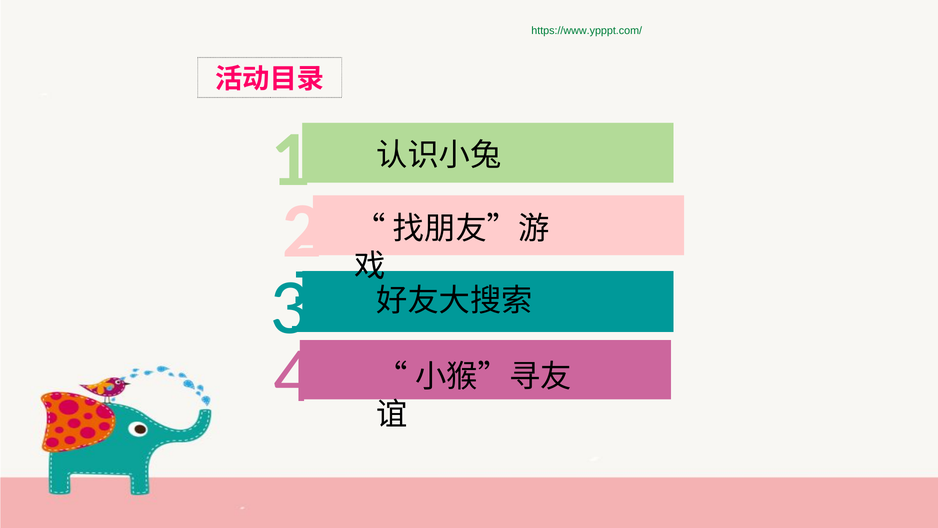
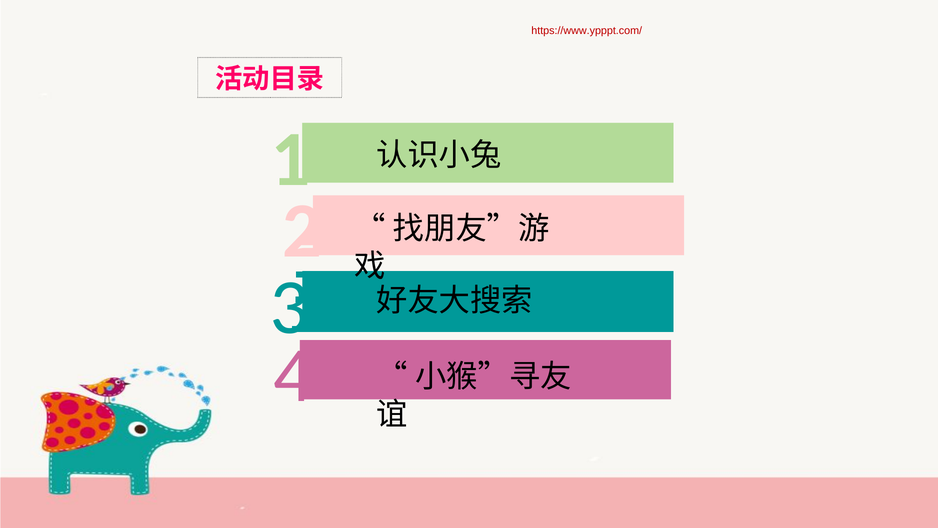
https://www.ypppt.com/ colour: green -> red
